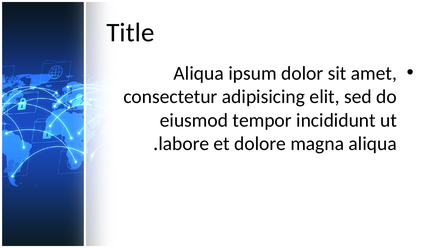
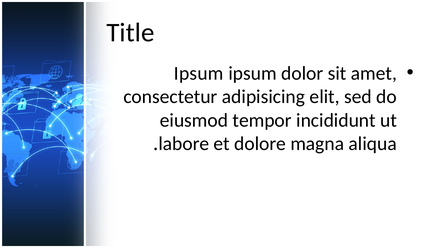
Aliqua at (199, 73): Aliqua -> Ipsum
